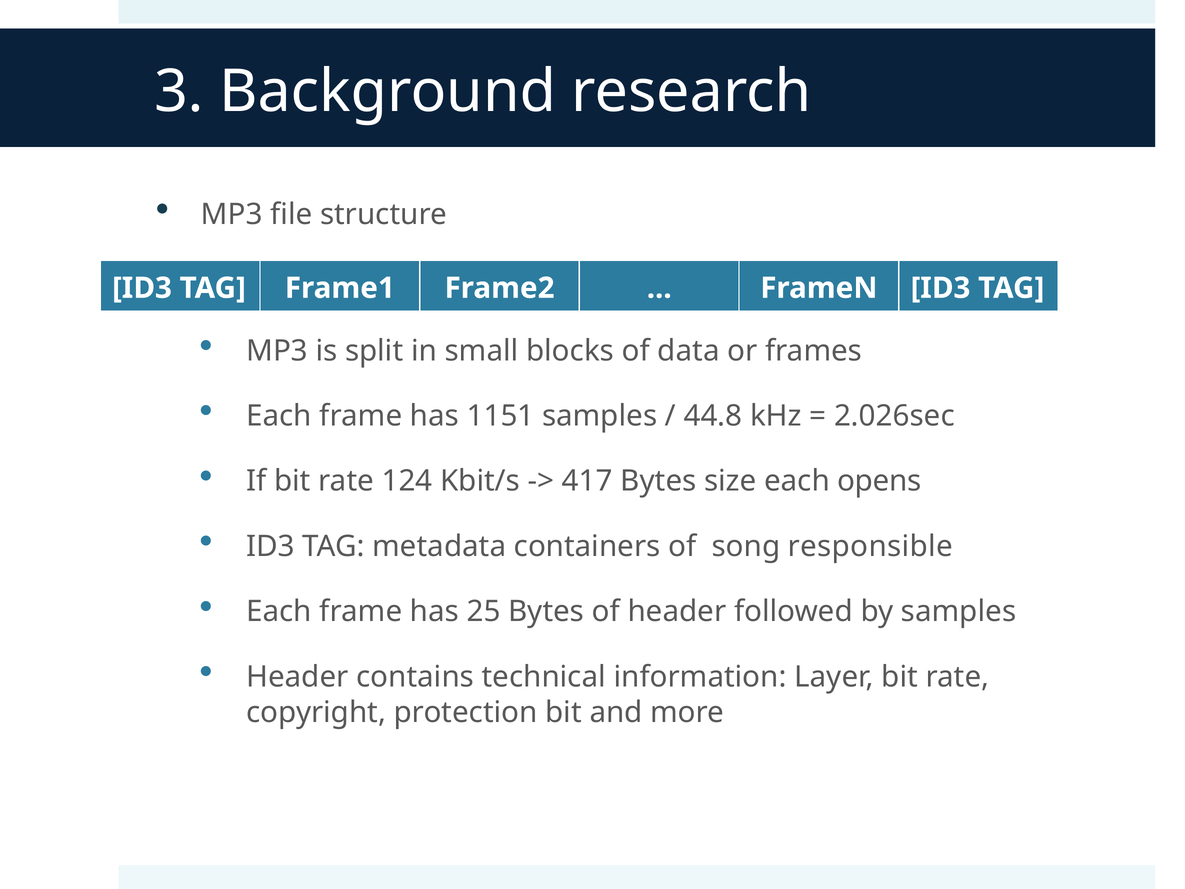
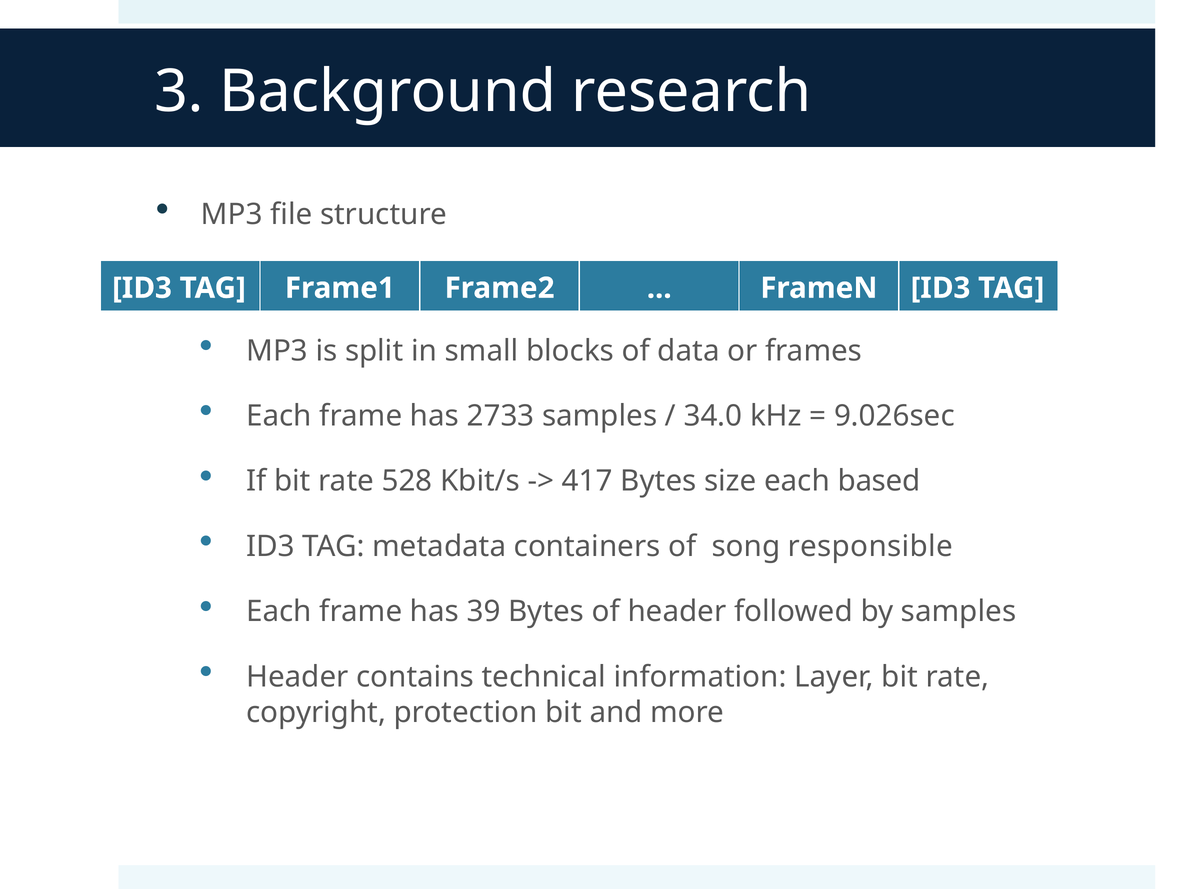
1151: 1151 -> 2733
44.8: 44.8 -> 34.0
2.026sec: 2.026sec -> 9.026sec
124: 124 -> 528
opens: opens -> based
25: 25 -> 39
